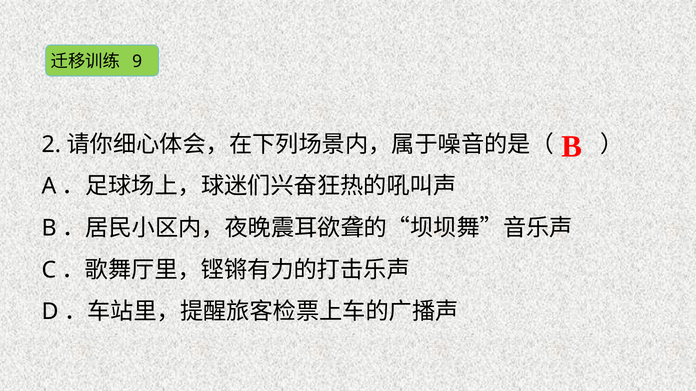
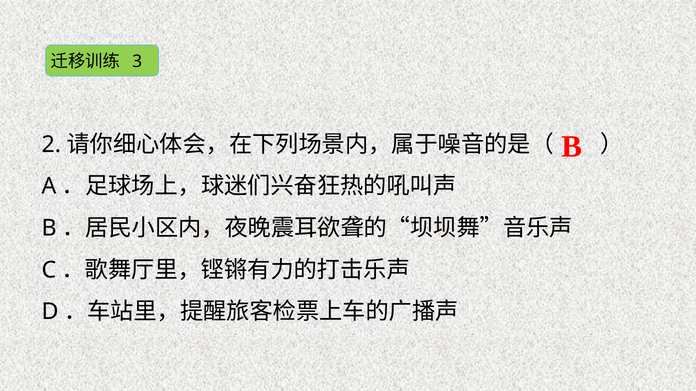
9: 9 -> 3
